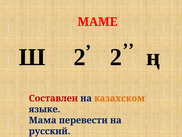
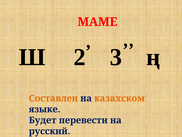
2 2: 2 -> 3
Составлен colour: red -> orange
Мама: Мама -> Будет
